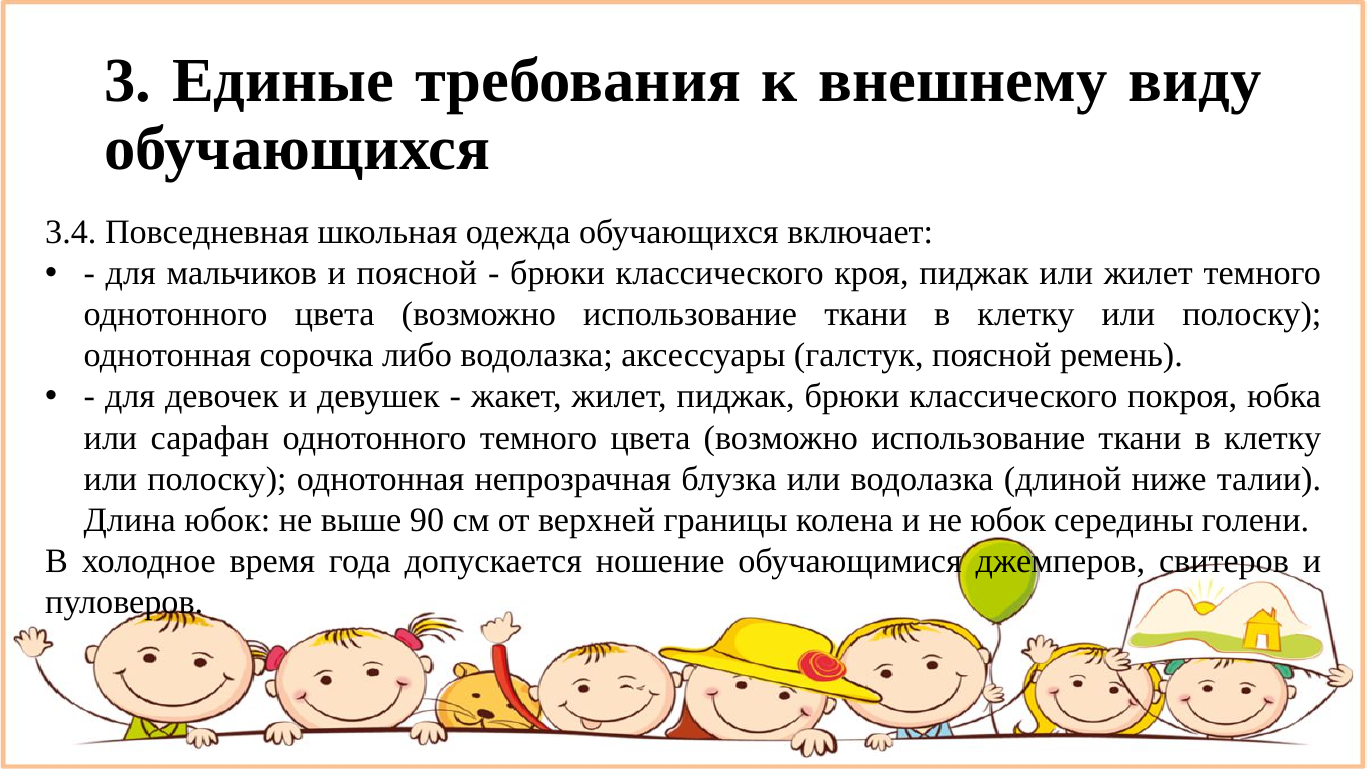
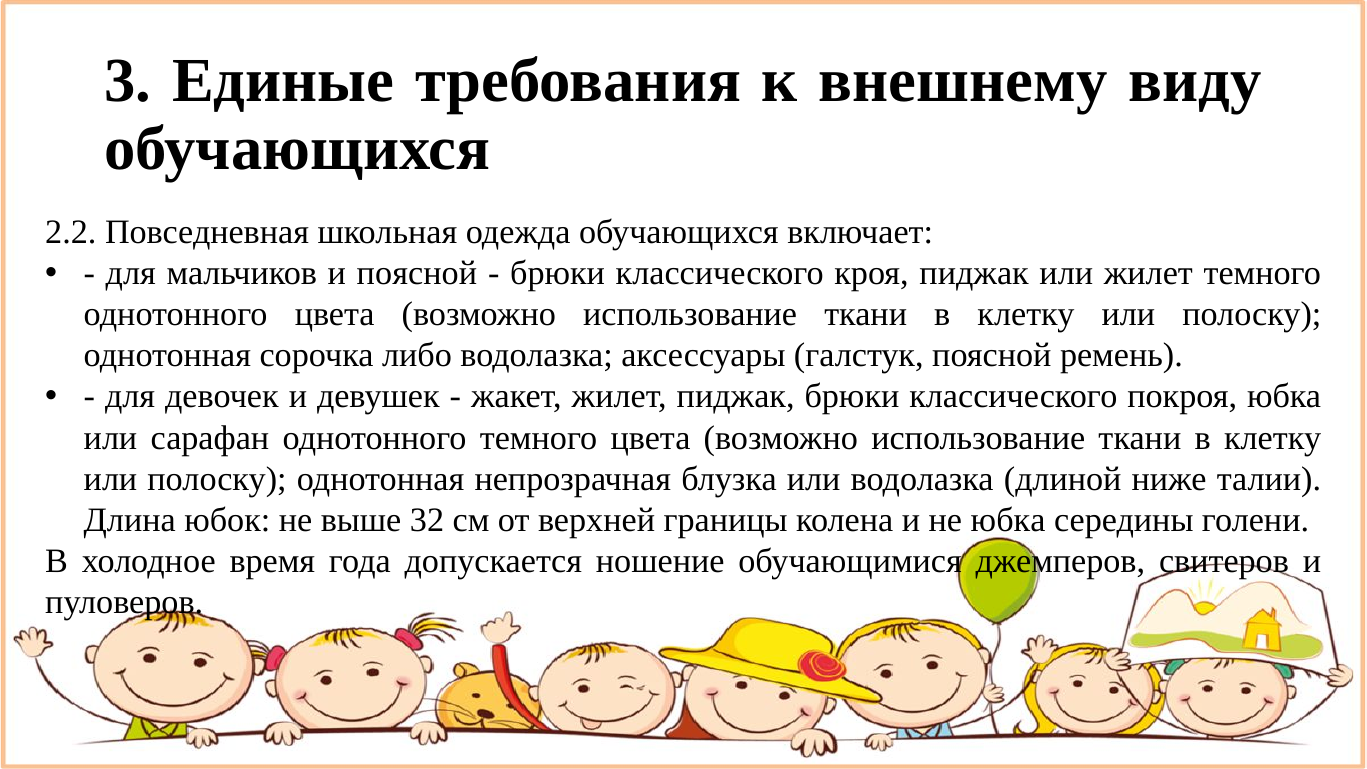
3.4: 3.4 -> 2.2
90: 90 -> 32
не юбок: юбок -> юбка
